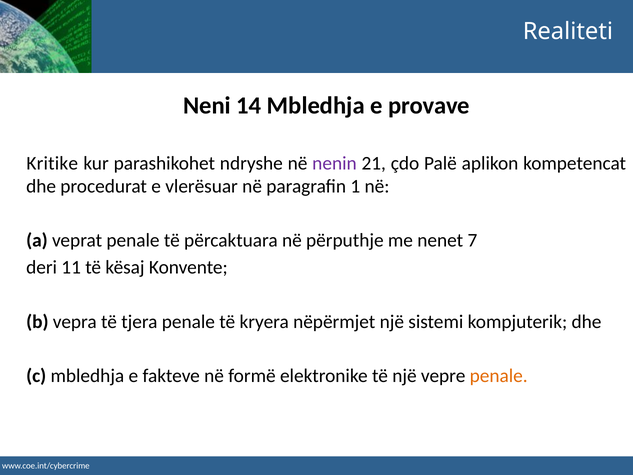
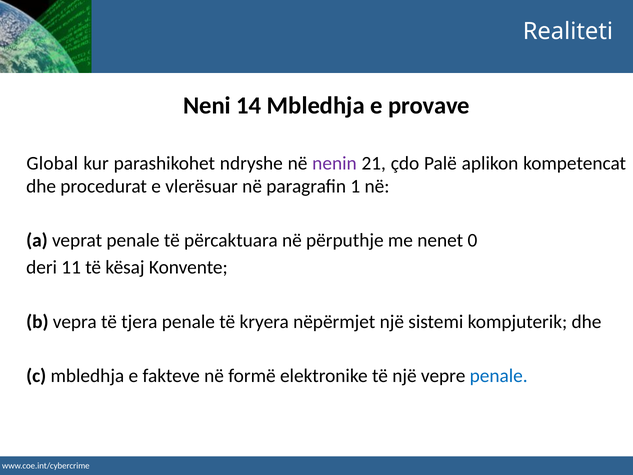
Kritike: Kritike -> Global
7: 7 -> 0
penale at (499, 376) colour: orange -> blue
